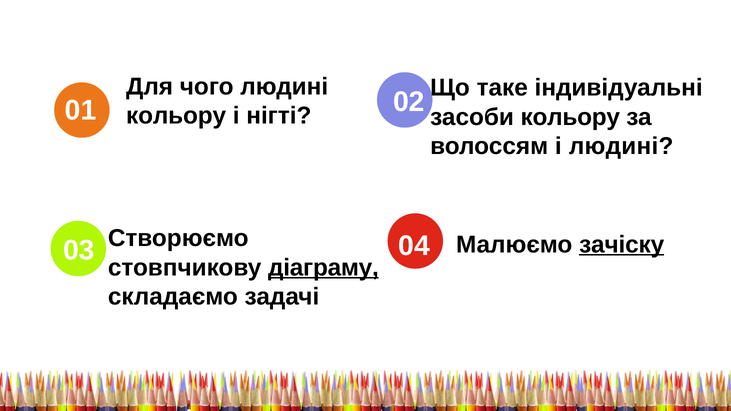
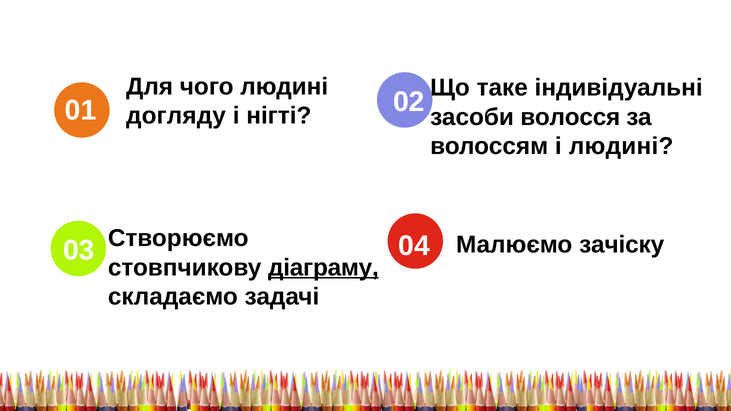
кольору at (176, 116): кольору -> догляду
засоби кольору: кольору -> волосся
зачіску underline: present -> none
